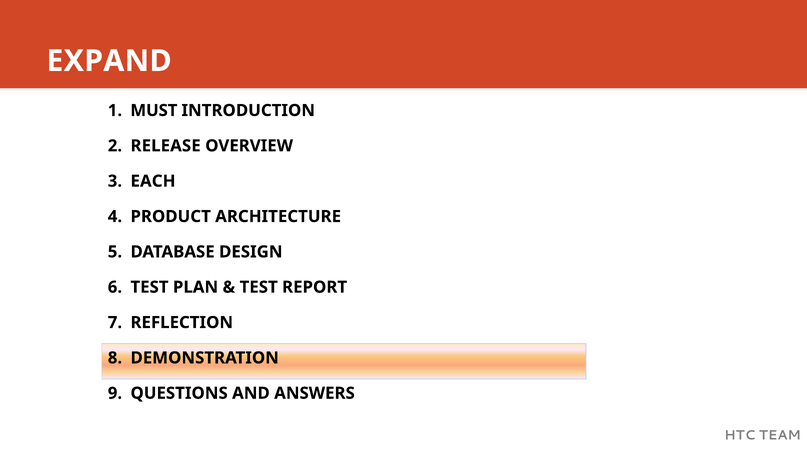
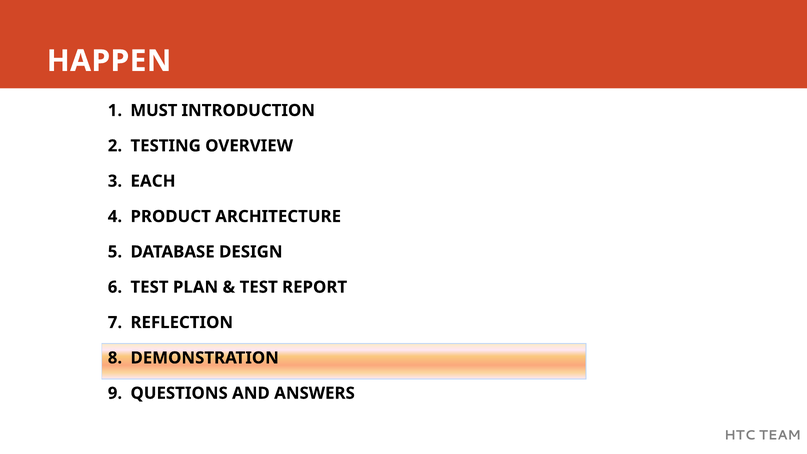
EXPAND: EXPAND -> HAPPEN
RELEASE: RELEASE -> TESTING
